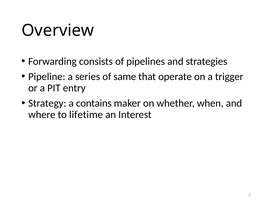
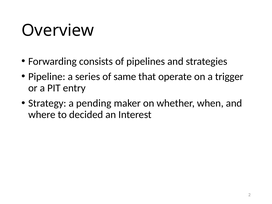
contains: contains -> pending
lifetime: lifetime -> decided
